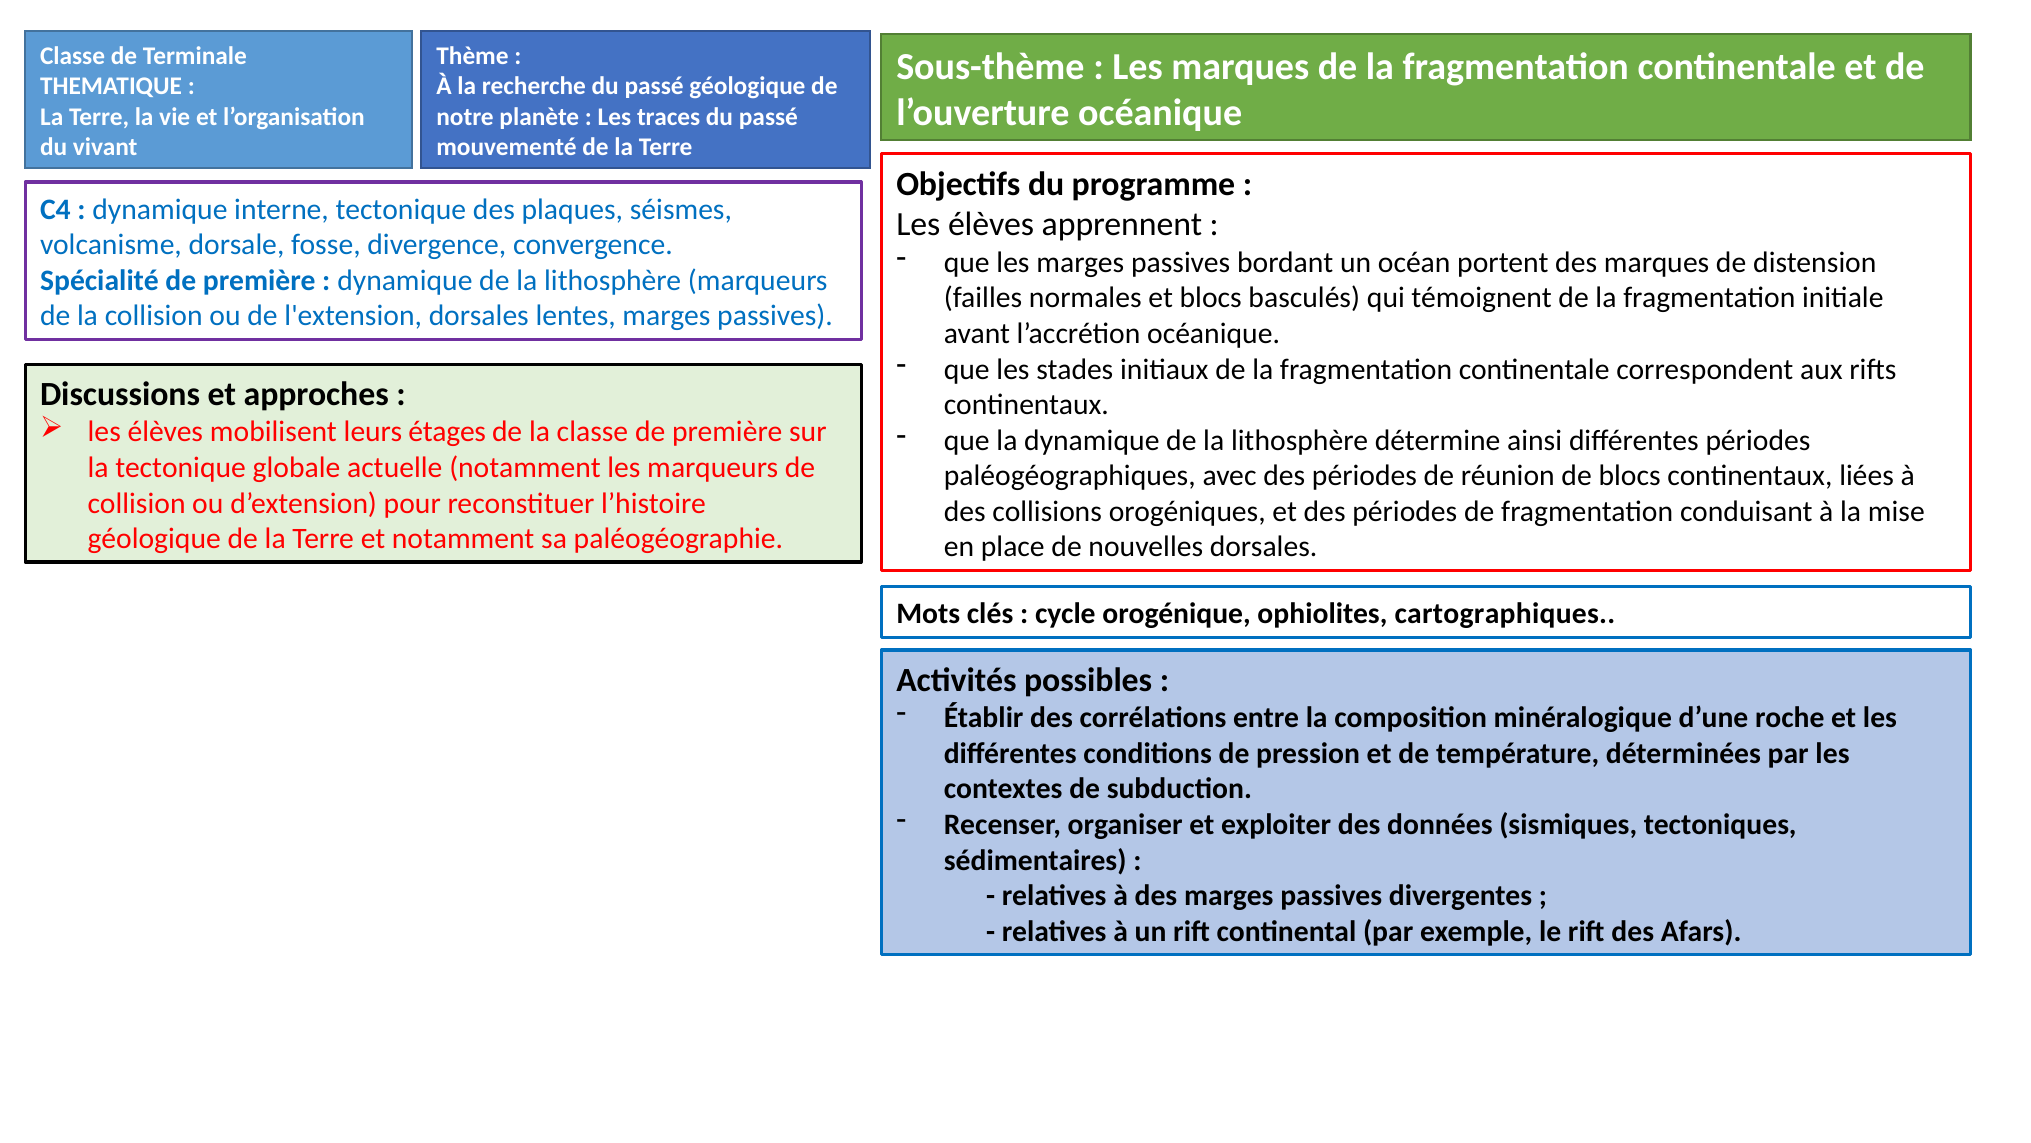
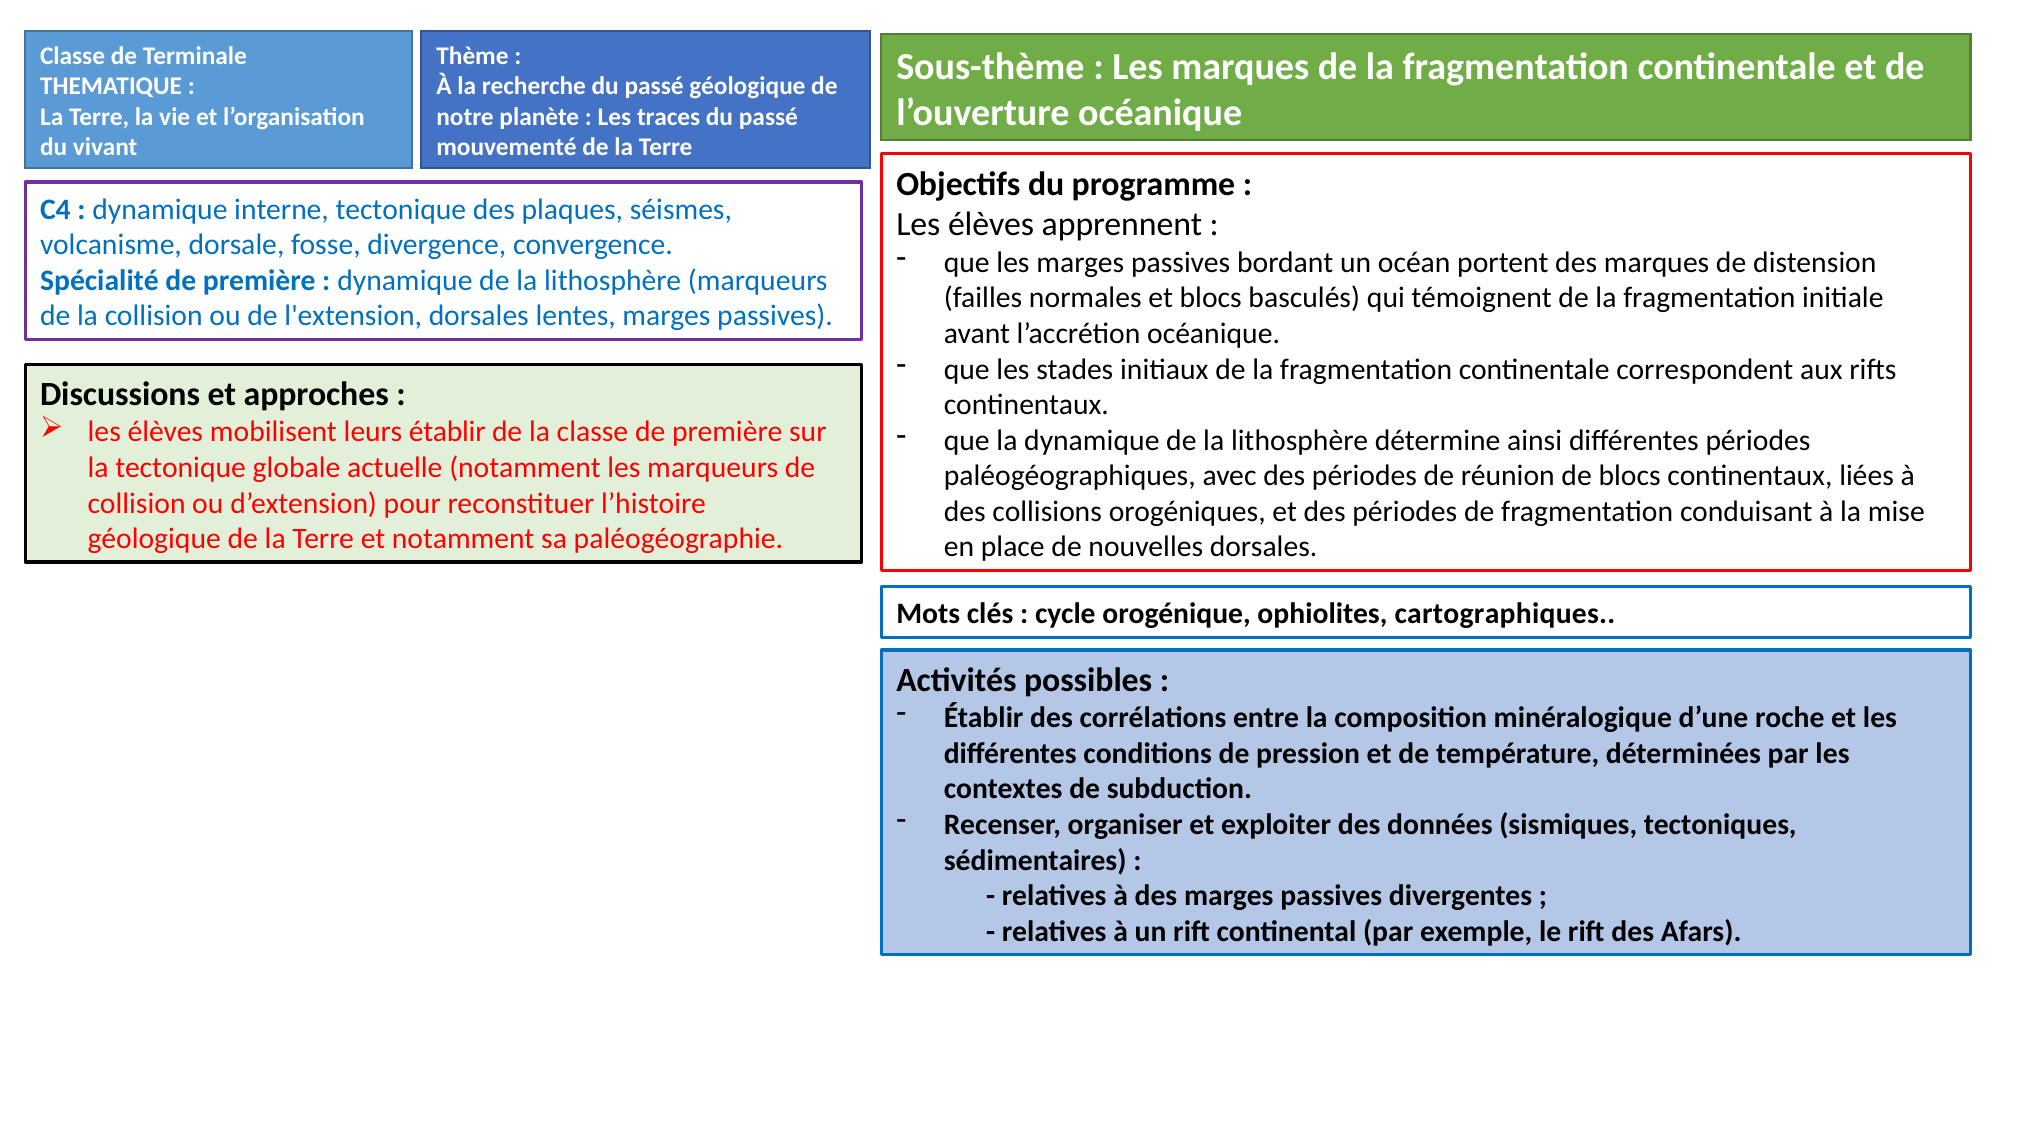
leurs étages: étages -> établir
